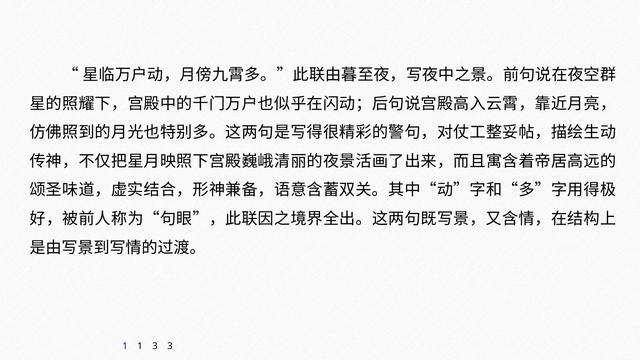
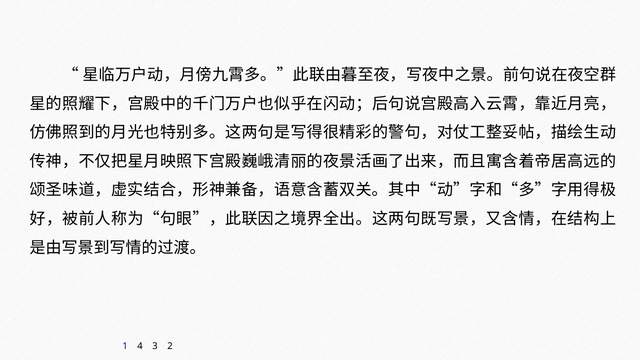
1 1: 1 -> 4
3 3: 3 -> 2
